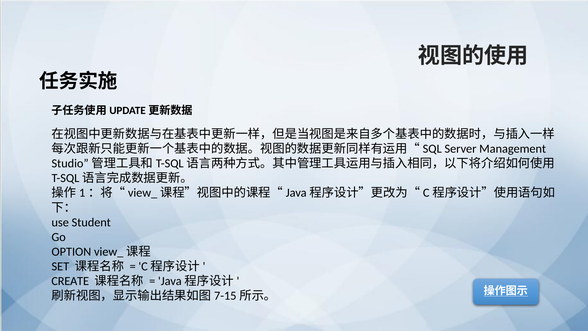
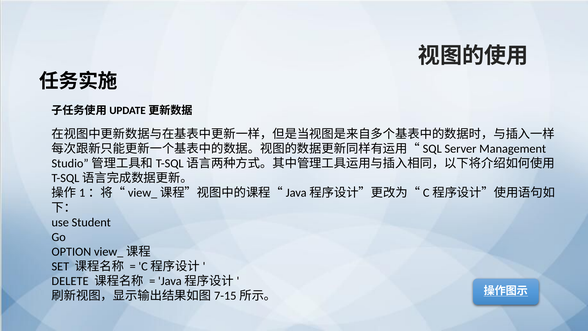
CREATE: CREATE -> DELETE
